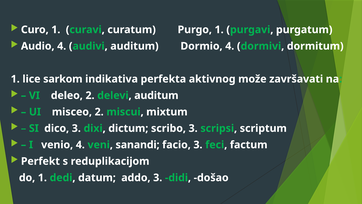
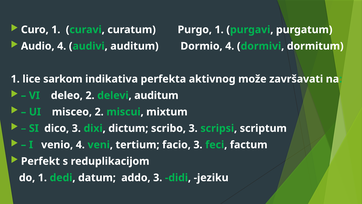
sanandi: sanandi -> tertium
došao: došao -> jeziku
